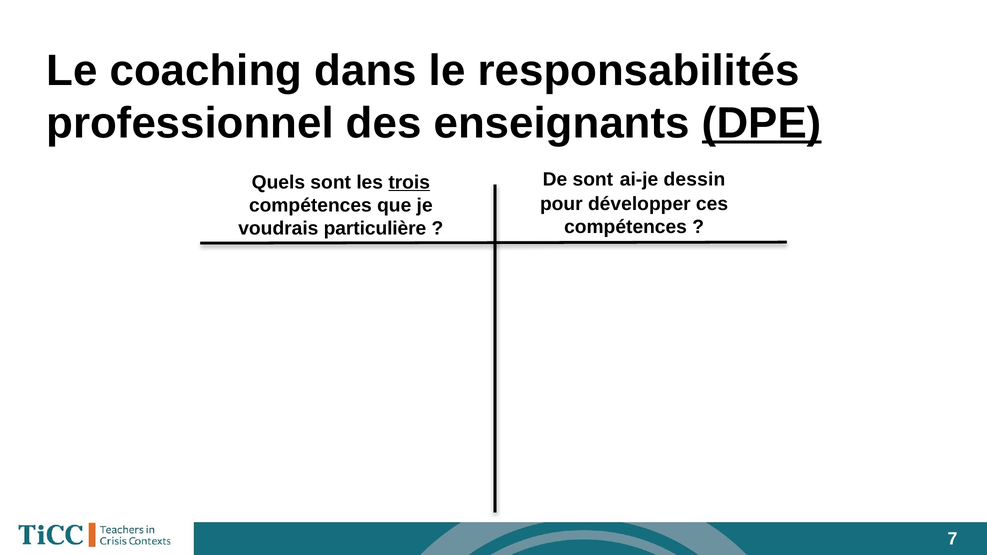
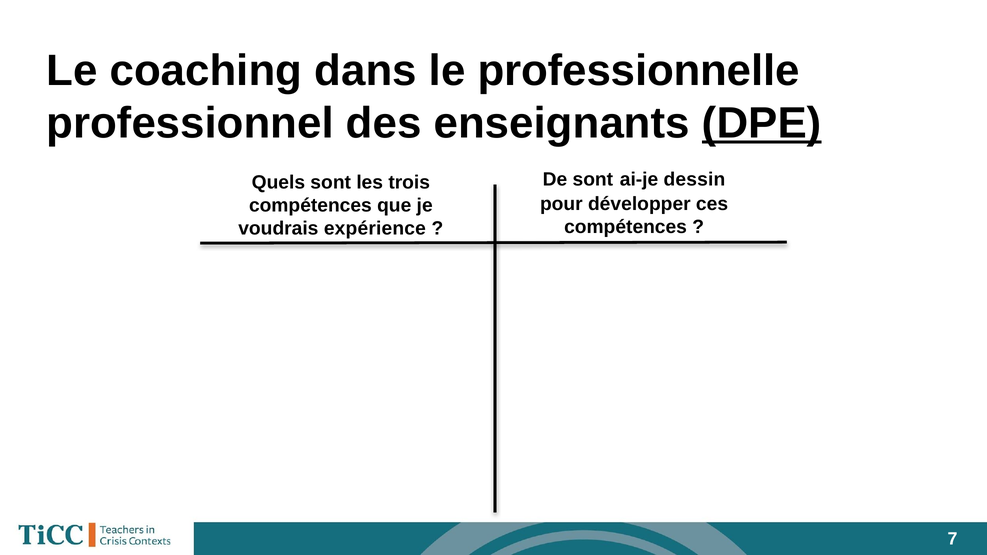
responsabilités: responsabilités -> professionnelle
trois underline: present -> none
particulière: particulière -> expérience
